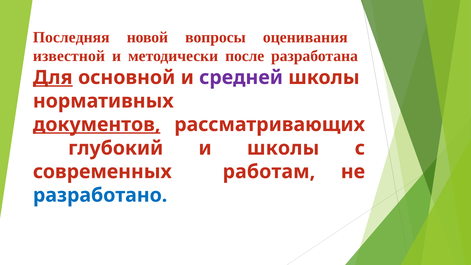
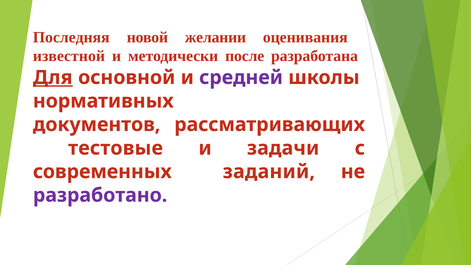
вопросы: вопросы -> желании
документов underline: present -> none
глубокий: глубокий -> тестовые
и школы: школы -> задачи
работам: работам -> заданий
разработано colour: blue -> purple
